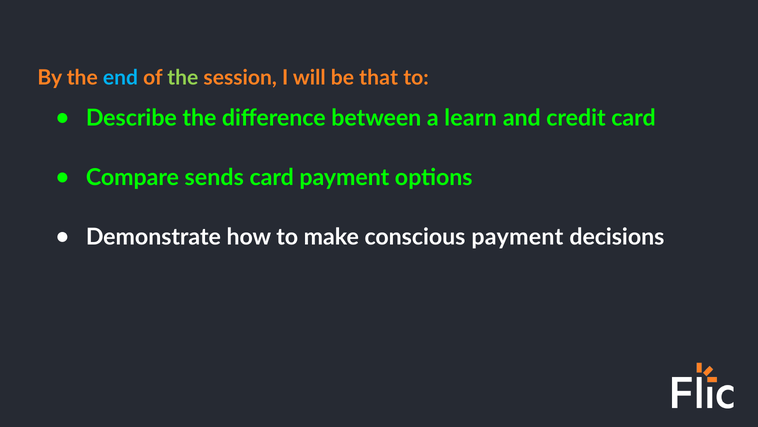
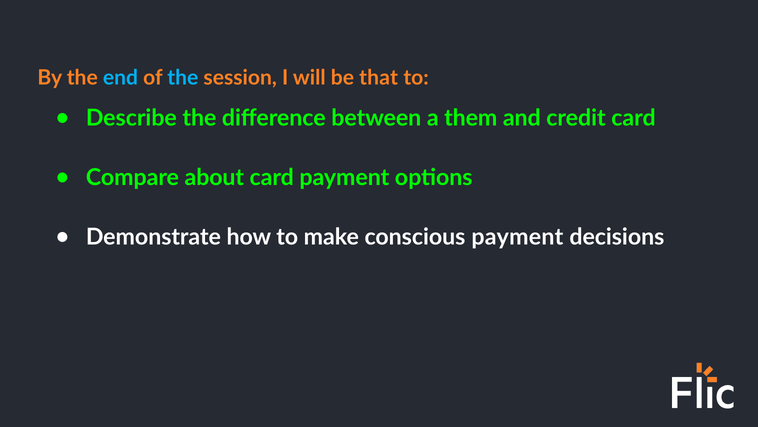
the at (183, 78) colour: light green -> light blue
learn: learn -> them
sends: sends -> about
